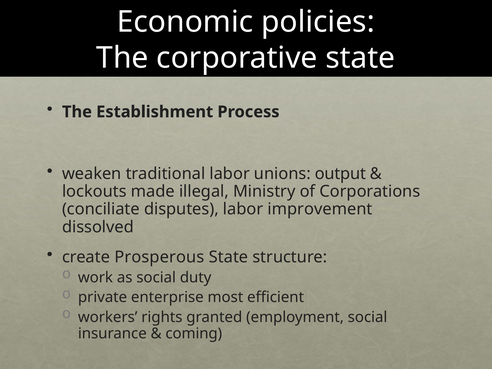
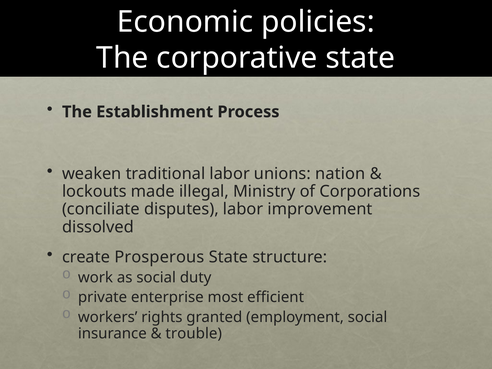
output: output -> nation
coming: coming -> trouble
